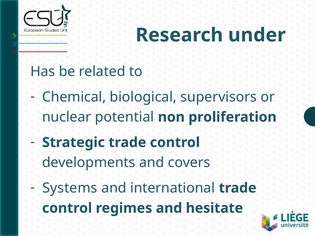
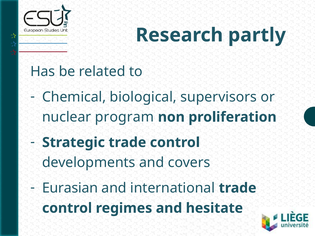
under: under -> partly
potential: potential -> program
Systems: Systems -> Eurasian
